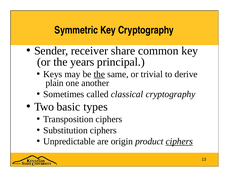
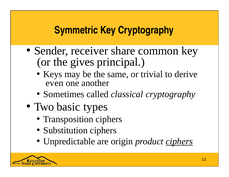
years: years -> gives
the at (99, 74) underline: present -> none
plain: plain -> even
